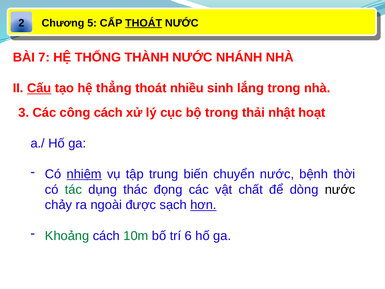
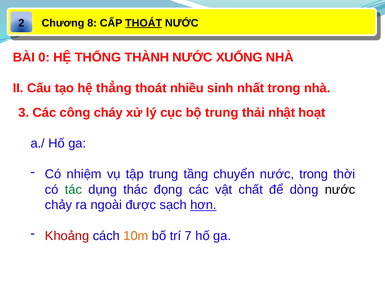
5: 5 -> 8
7: 7 -> 0
NHÁNH: NHÁNH -> XUỐNG
Cấu underline: present -> none
lắng: lắng -> nhất
công cách: cách -> cháy
bộ trong: trong -> trung
nhiệm underline: present -> none
biến: biến -> tầng
nước bệnh: bệnh -> trong
Khoảng colour: green -> red
10m colour: green -> orange
6: 6 -> 7
